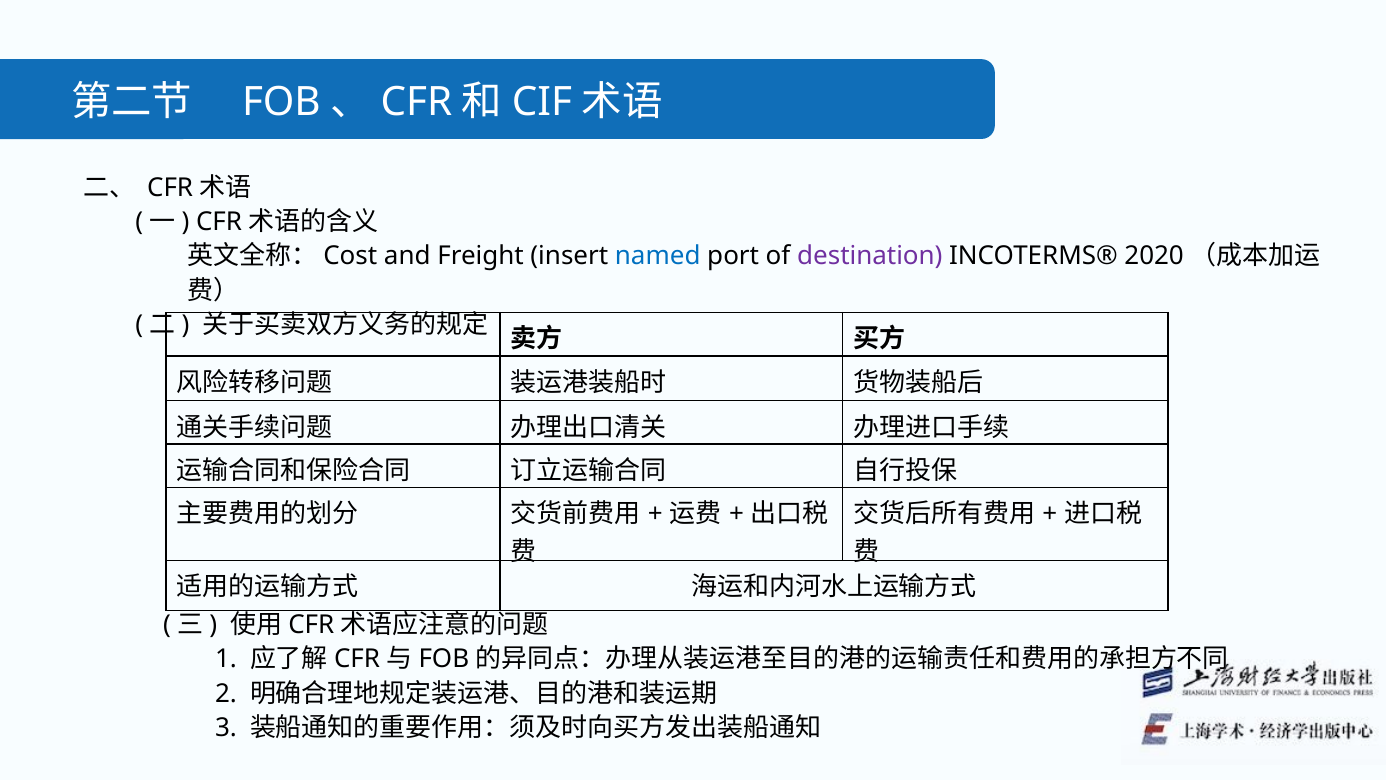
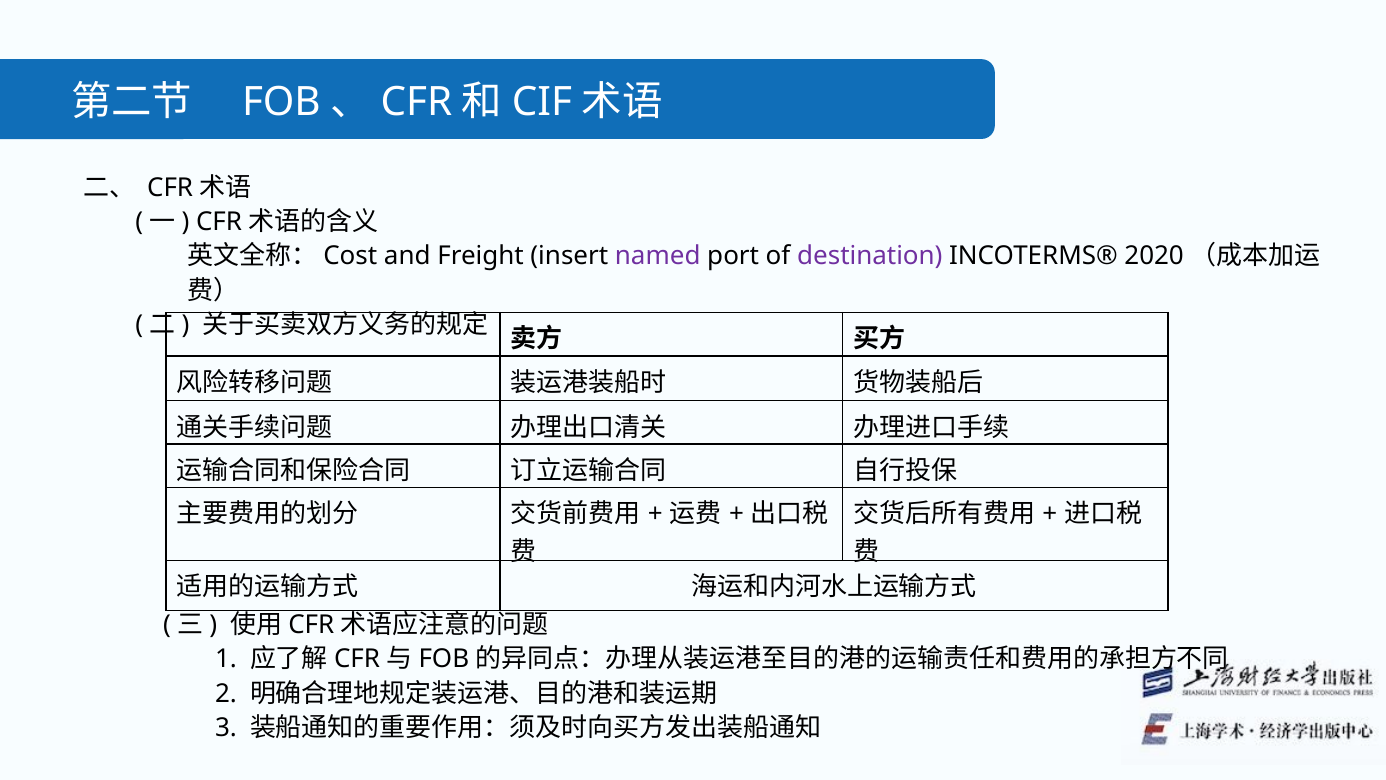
named colour: blue -> purple
